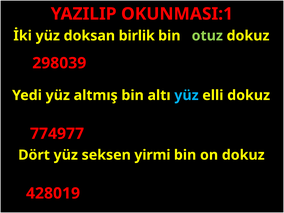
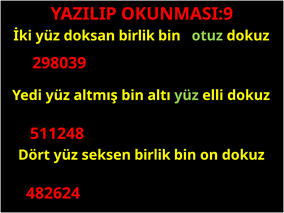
OKUNMASI:1: OKUNMASI:1 -> OKUNMASI:9
yüz at (186, 95) colour: light blue -> light green
774977: 774977 -> 511248
seksen yirmi: yirmi -> birlik
428019: 428019 -> 482624
